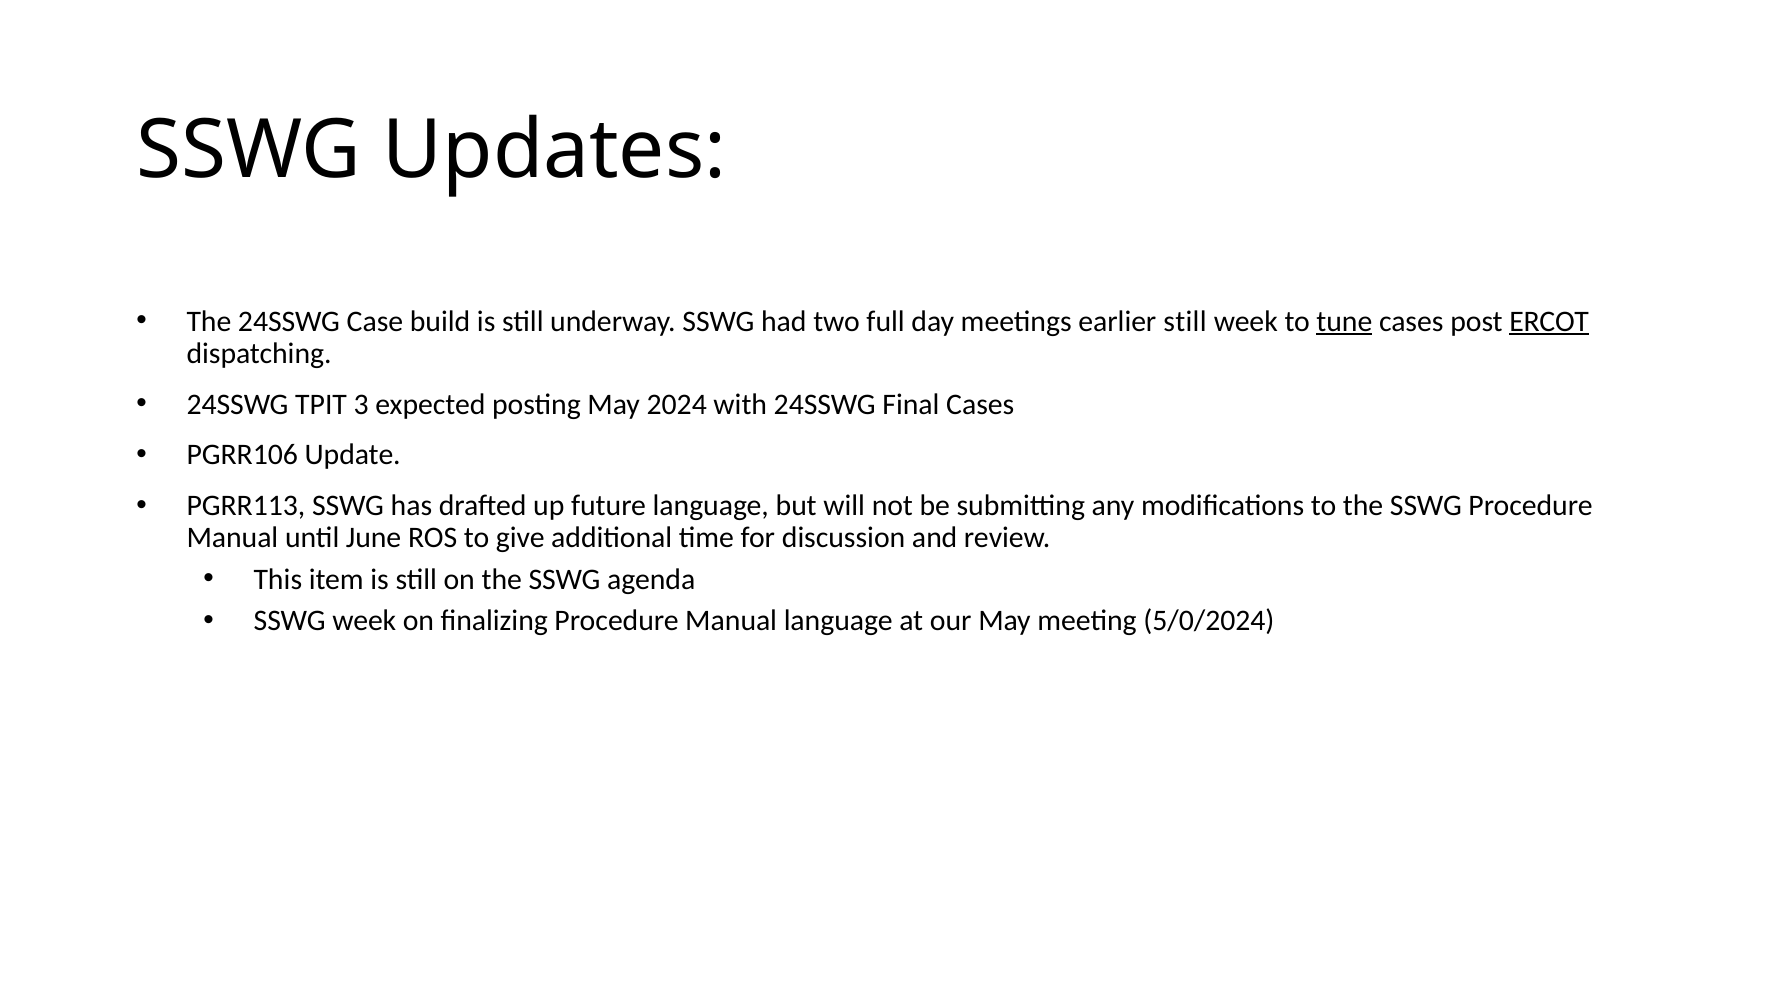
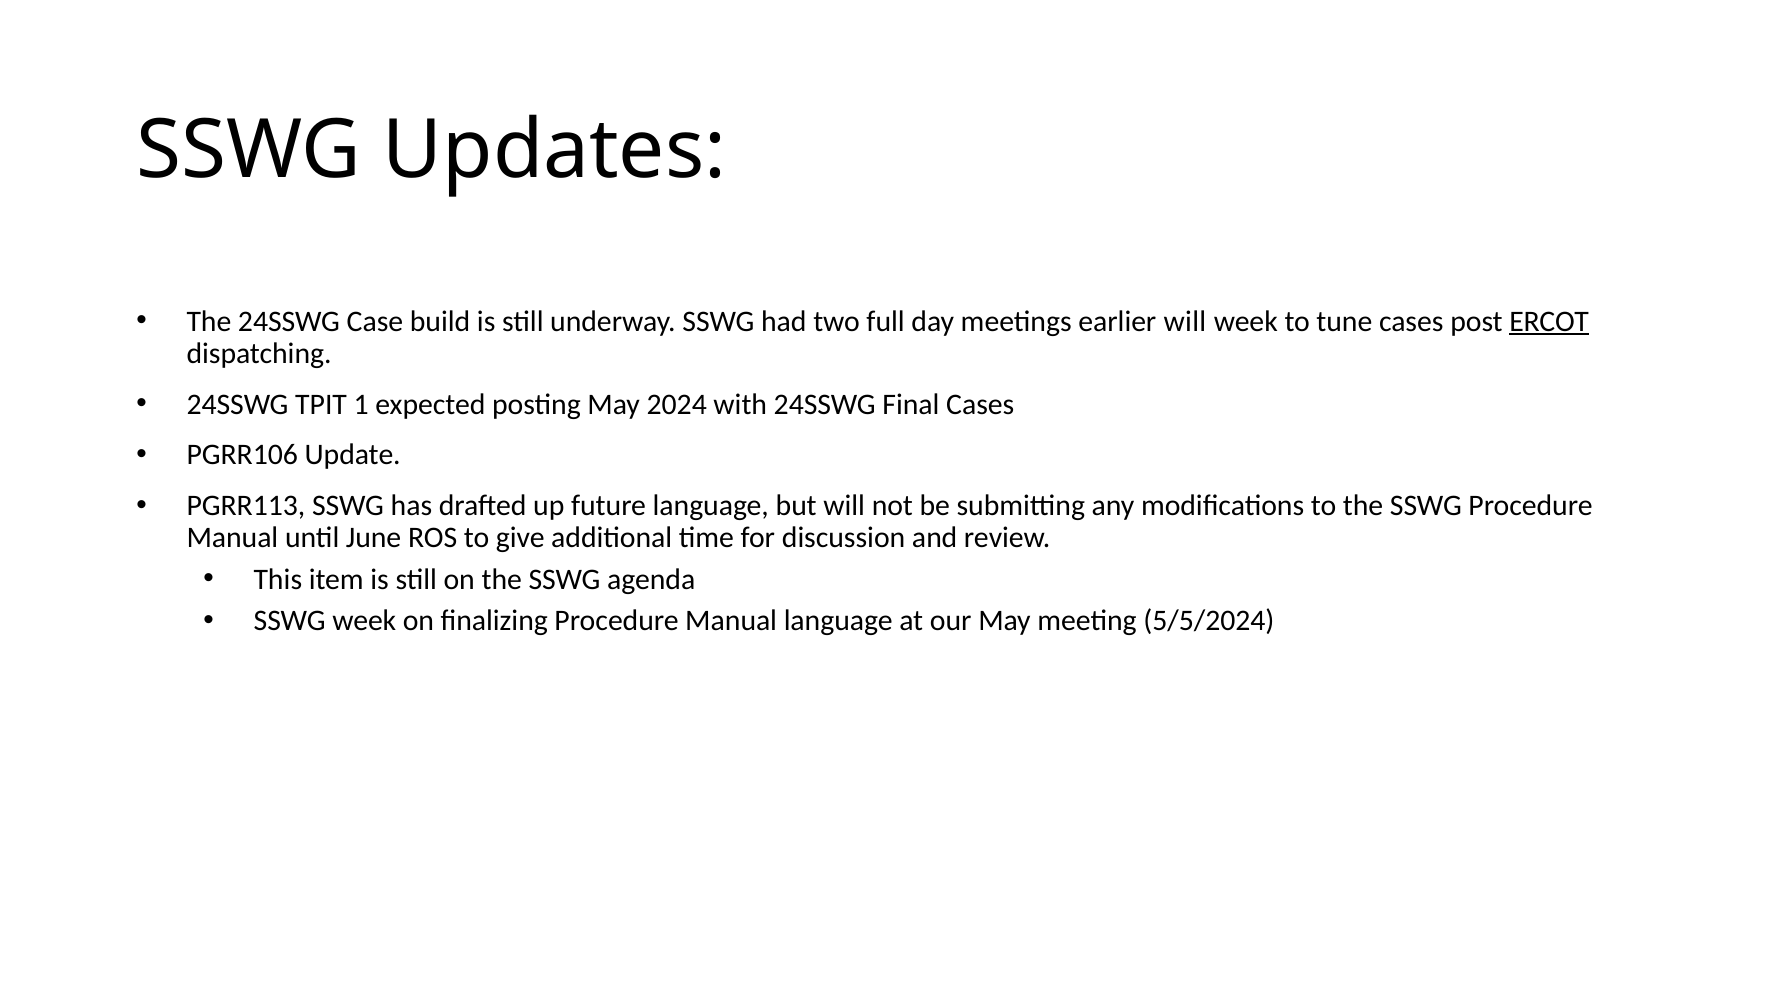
earlier still: still -> will
tune underline: present -> none
3: 3 -> 1
5/0/2024: 5/0/2024 -> 5/5/2024
